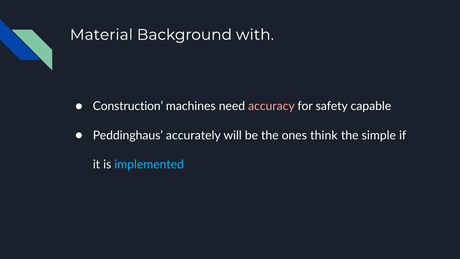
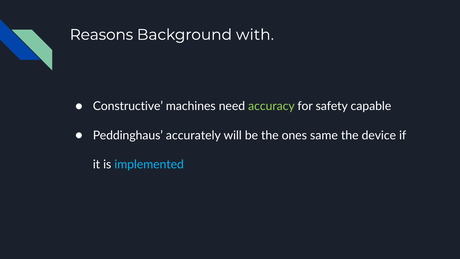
Material: Material -> Reasons
Construction: Construction -> Constructive
accuracy colour: pink -> light green
think: think -> same
simple: simple -> device
